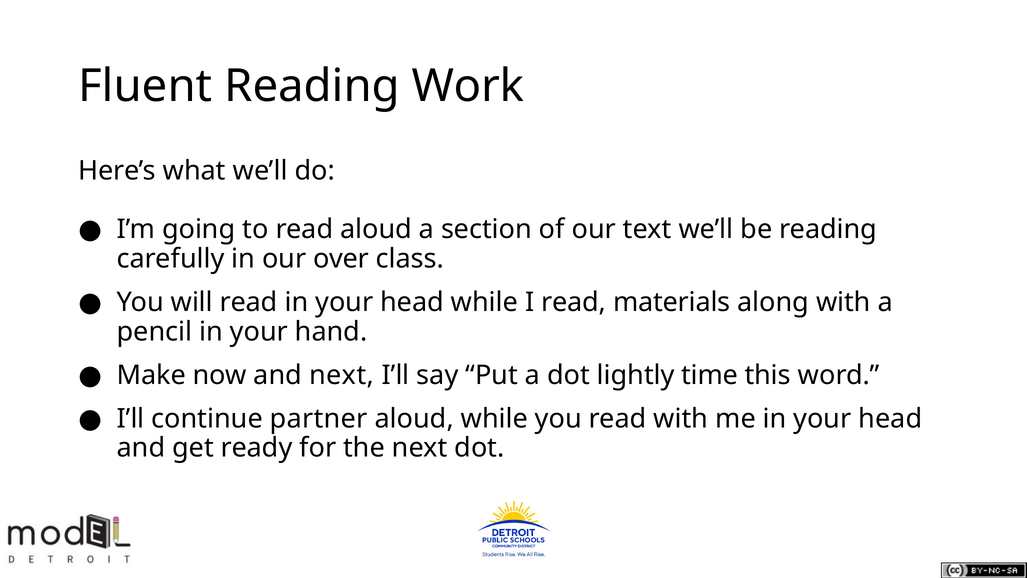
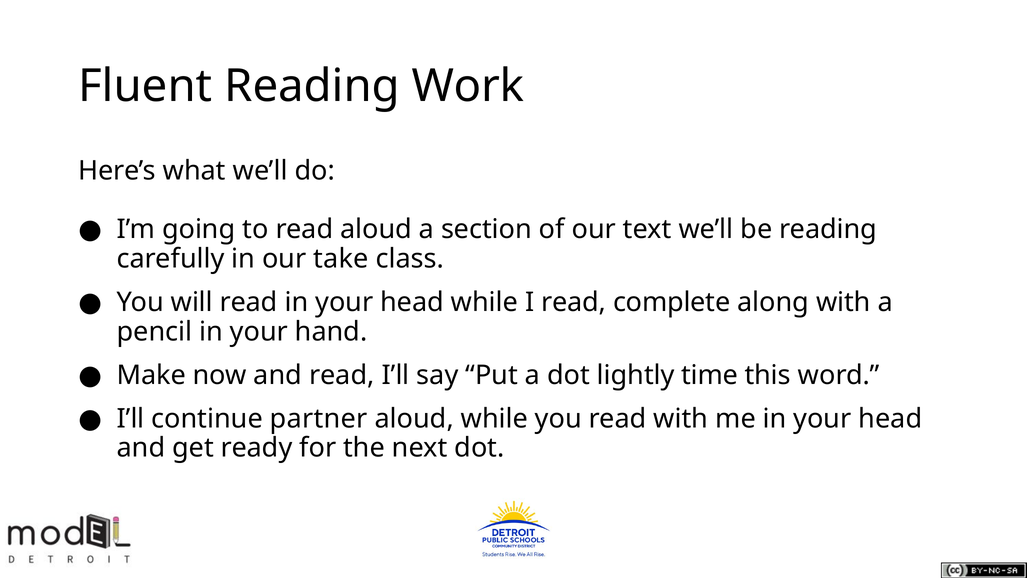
over: over -> take
materials: materials -> complete
and next: next -> read
